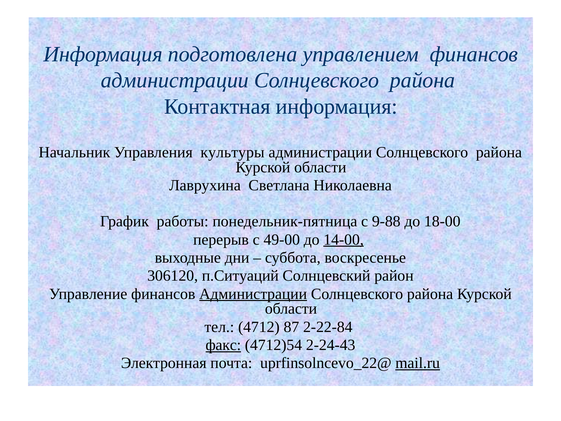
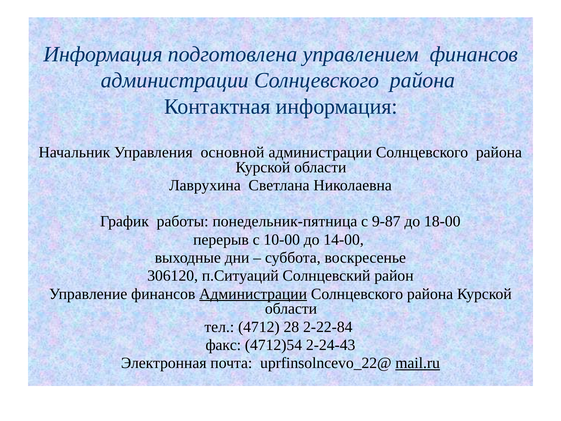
культуры: культуры -> основной
9-88: 9-88 -> 9-87
49-00: 49-00 -> 10-00
14-00 underline: present -> none
87: 87 -> 28
факс underline: present -> none
